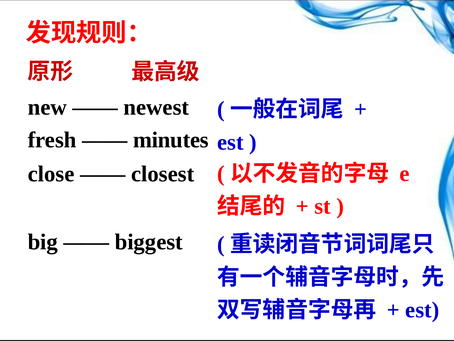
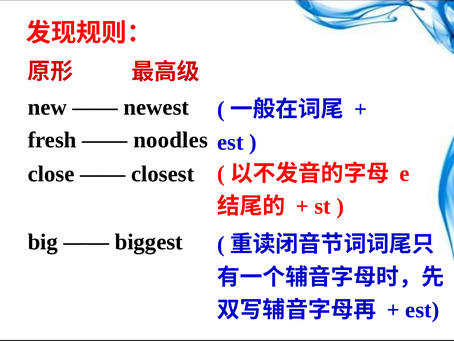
minutes: minutes -> noodles
